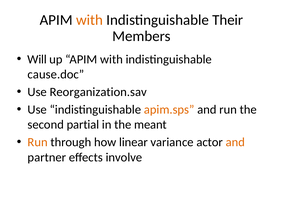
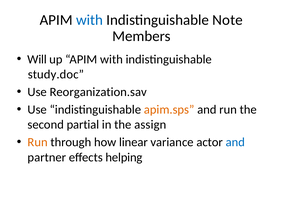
with at (89, 20) colour: orange -> blue
Their: Their -> Note
cause.doc: cause.doc -> study.doc
meant: meant -> assign
and at (235, 142) colour: orange -> blue
involve: involve -> helping
